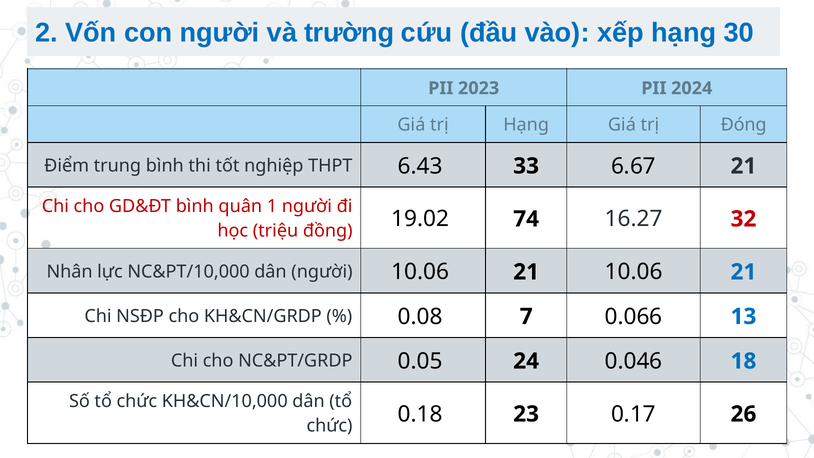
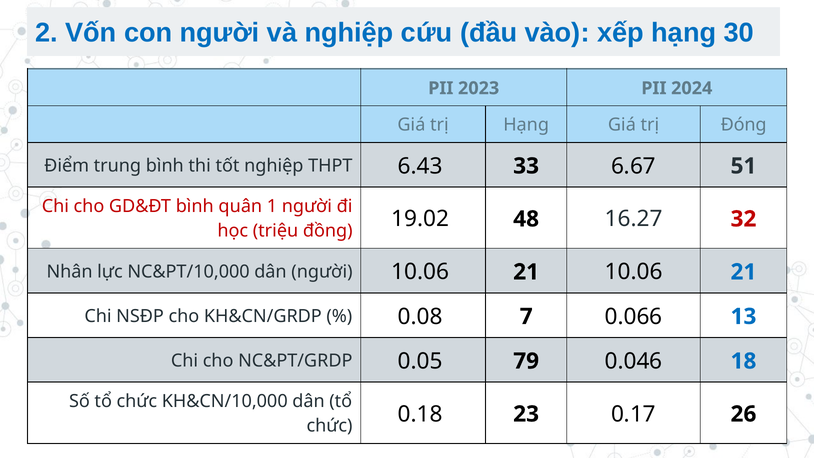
trường: trường -> nghiệp
6.67 21: 21 -> 51
74: 74 -> 48
24: 24 -> 79
